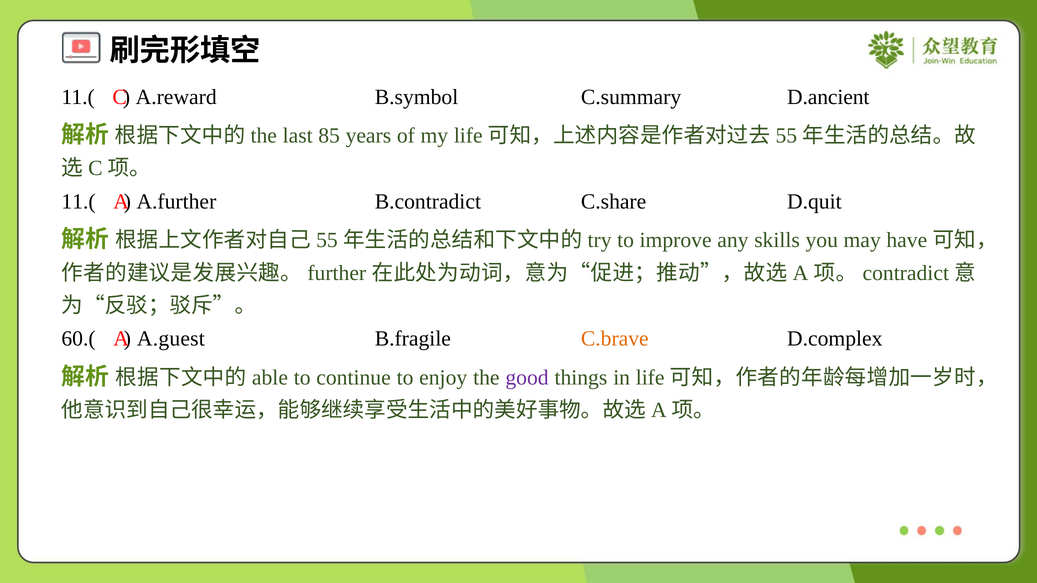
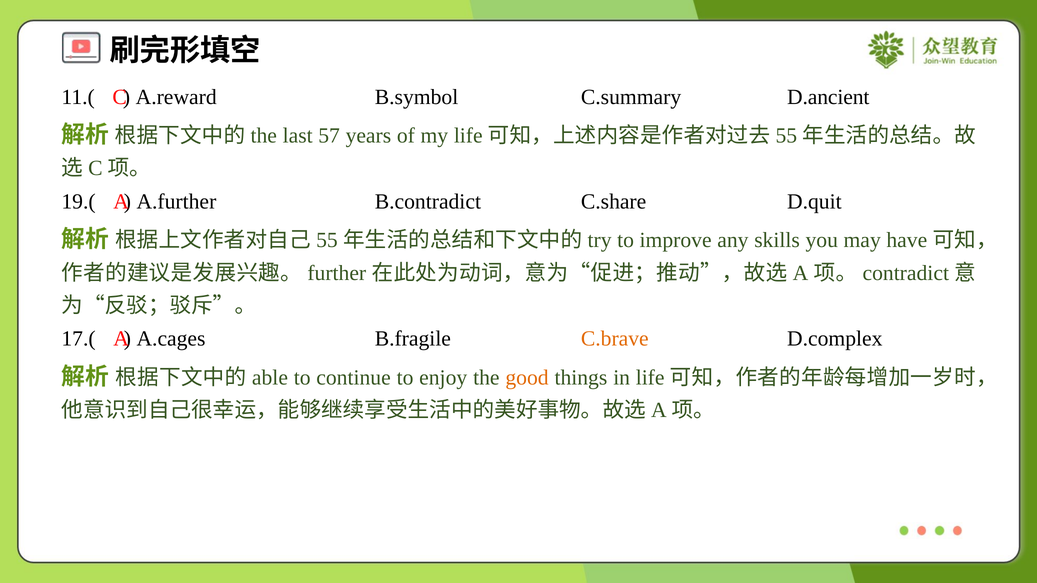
85: 85 -> 57
11.( at (79, 201): 11.( -> 19.(
60.(: 60.( -> 17.(
A.guest: A.guest -> A.cages
good colour: purple -> orange
